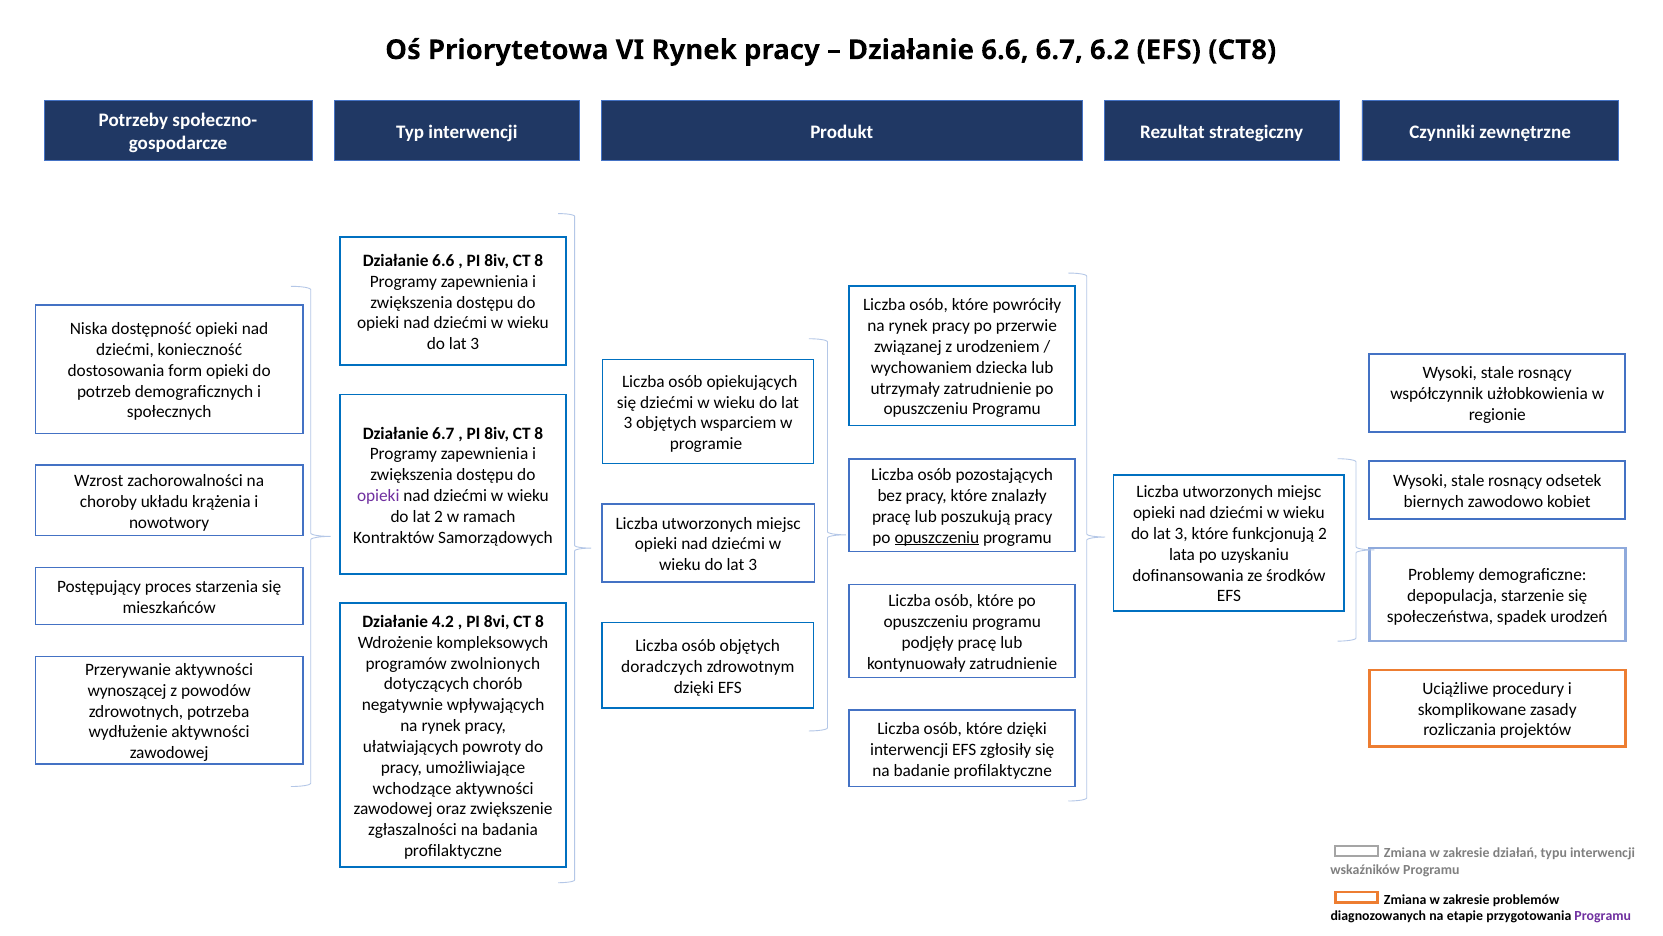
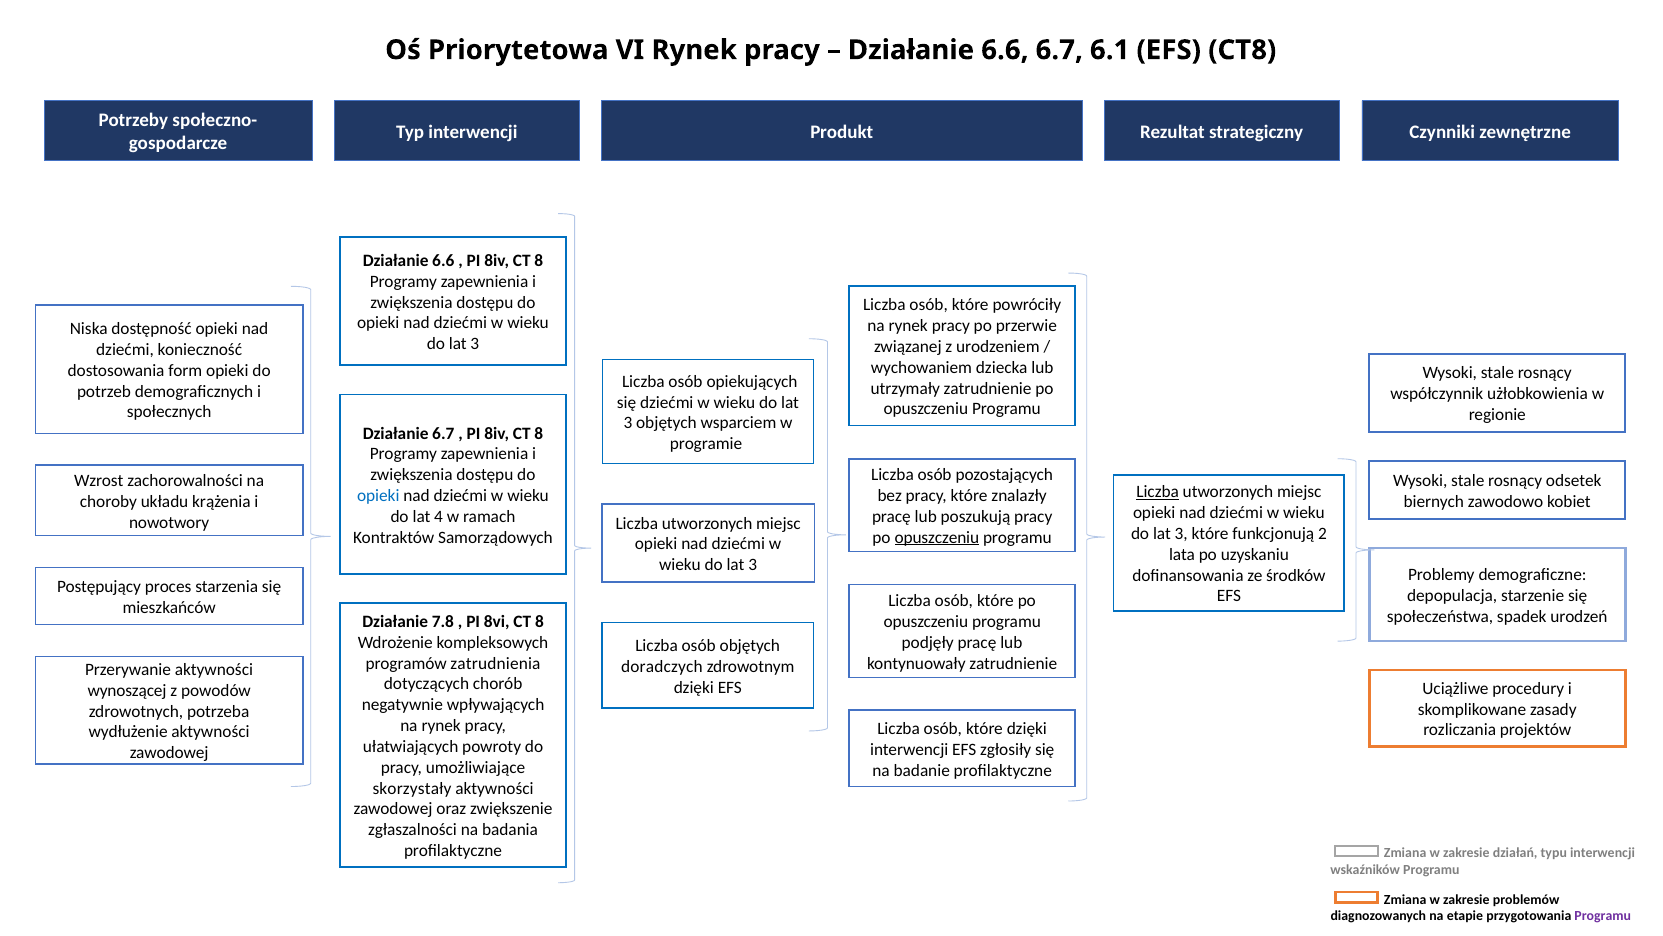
6.2: 6.2 -> 6.1
Liczba at (1158, 492) underline: none -> present
opieki at (378, 496) colour: purple -> blue
lat 2: 2 -> 4
4.2: 4.2 -> 7.8
zwolnionych: zwolnionych -> zatrudnienia
wchodzące: wchodzące -> skorzystały
